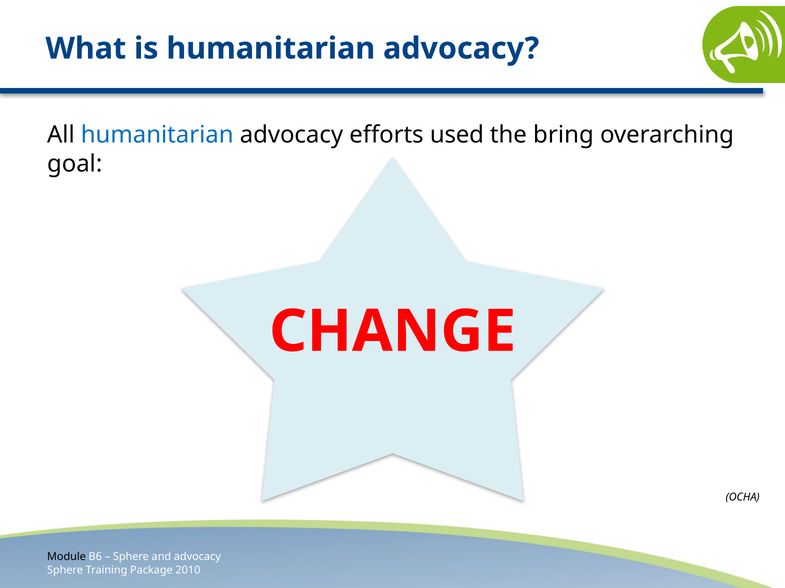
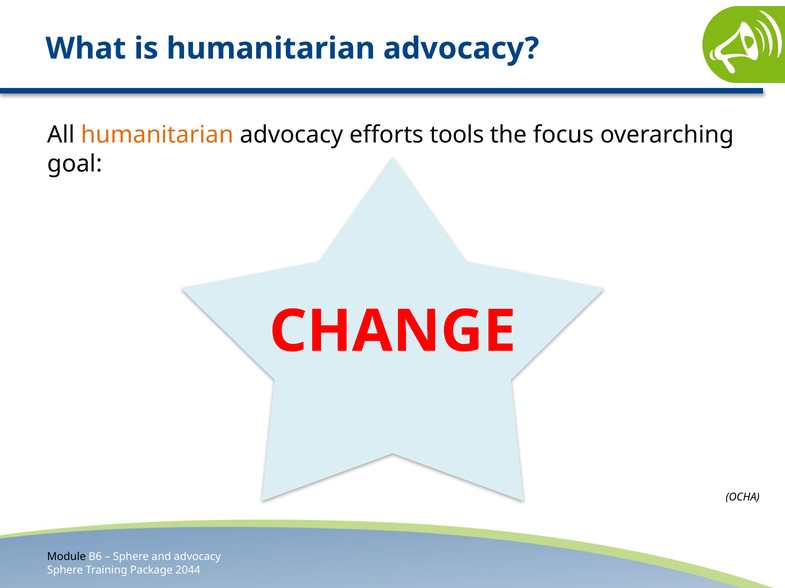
humanitarian at (157, 135) colour: blue -> orange
used: used -> tools
bring: bring -> focus
2010: 2010 -> 2044
